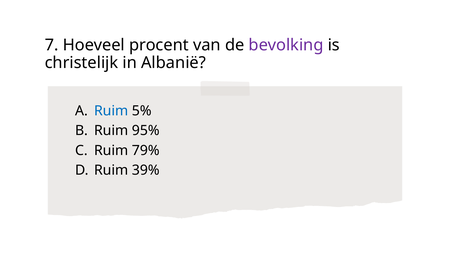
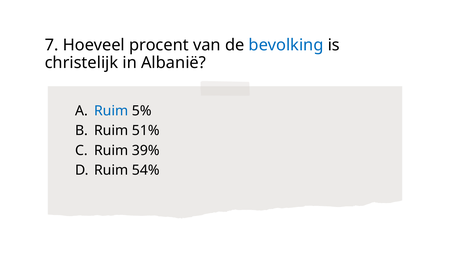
bevolking colour: purple -> blue
95%: 95% -> 51%
79%: 79% -> 39%
39%: 39% -> 54%
